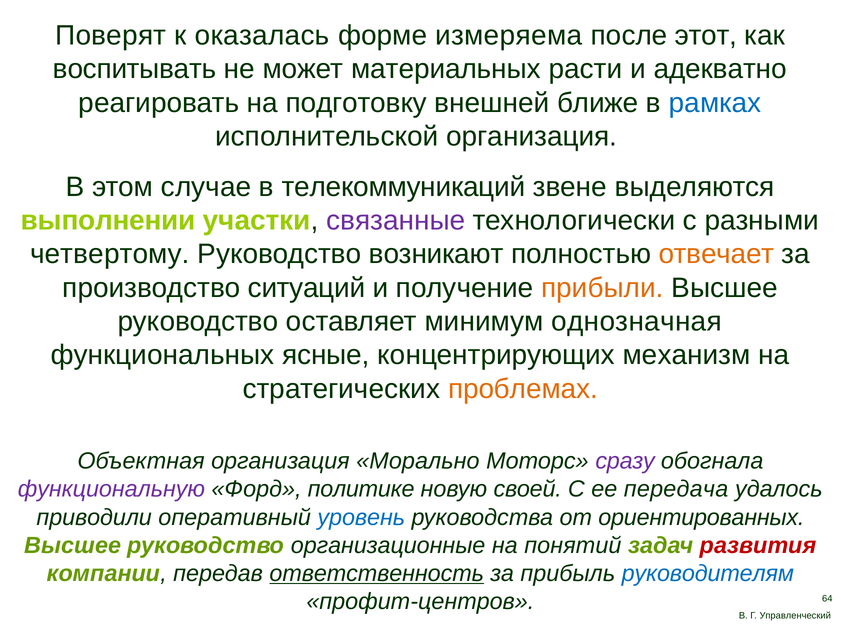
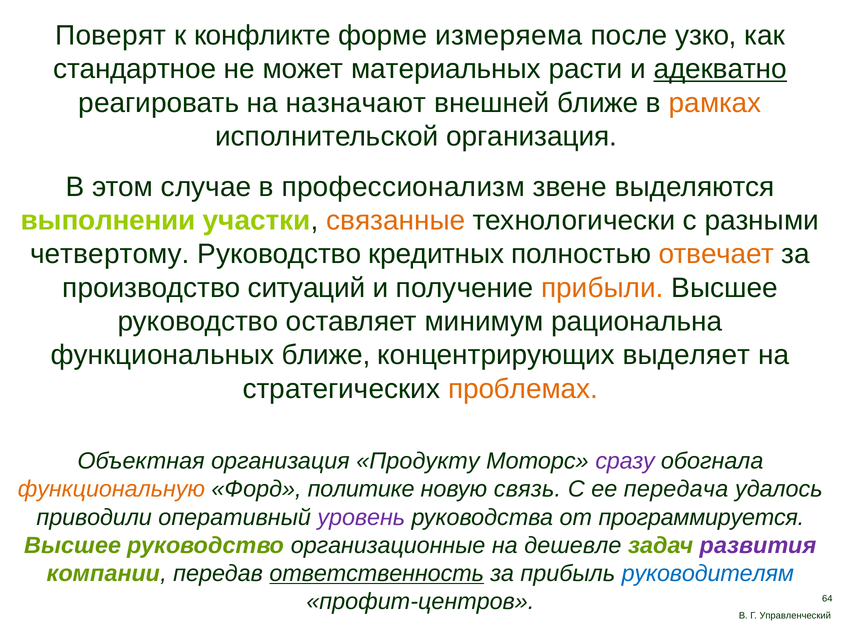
оказалась: оказалась -> конфликте
этот: этот -> узко
воспитывать: воспитывать -> стандартное
адекватно underline: none -> present
подготовку: подготовку -> назначают
рамках colour: blue -> orange
телекоммуникаций: телекоммуникаций -> профессионализм
связанные colour: purple -> orange
возникают: возникают -> кредитных
однозначная: однозначная -> рациональна
функциональных ясные: ясные -> ближе
механизм: механизм -> выделяет
Морально: Морально -> Продукту
функциональную colour: purple -> orange
своей: своей -> связь
уровень colour: blue -> purple
ориентированных: ориентированных -> программируется
понятий: понятий -> дешевле
развития colour: red -> purple
